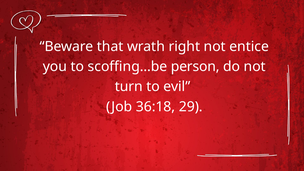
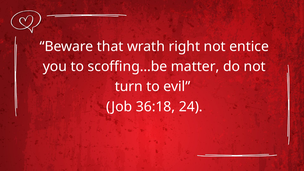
person: person -> matter
29: 29 -> 24
